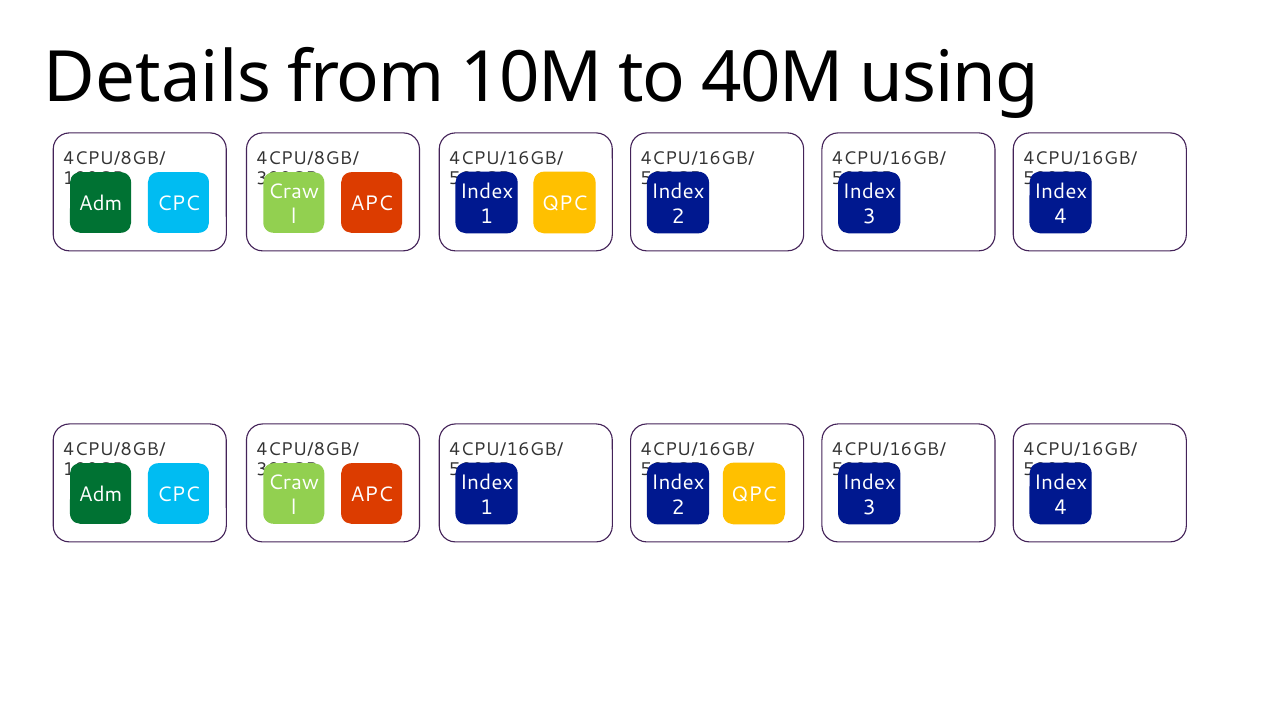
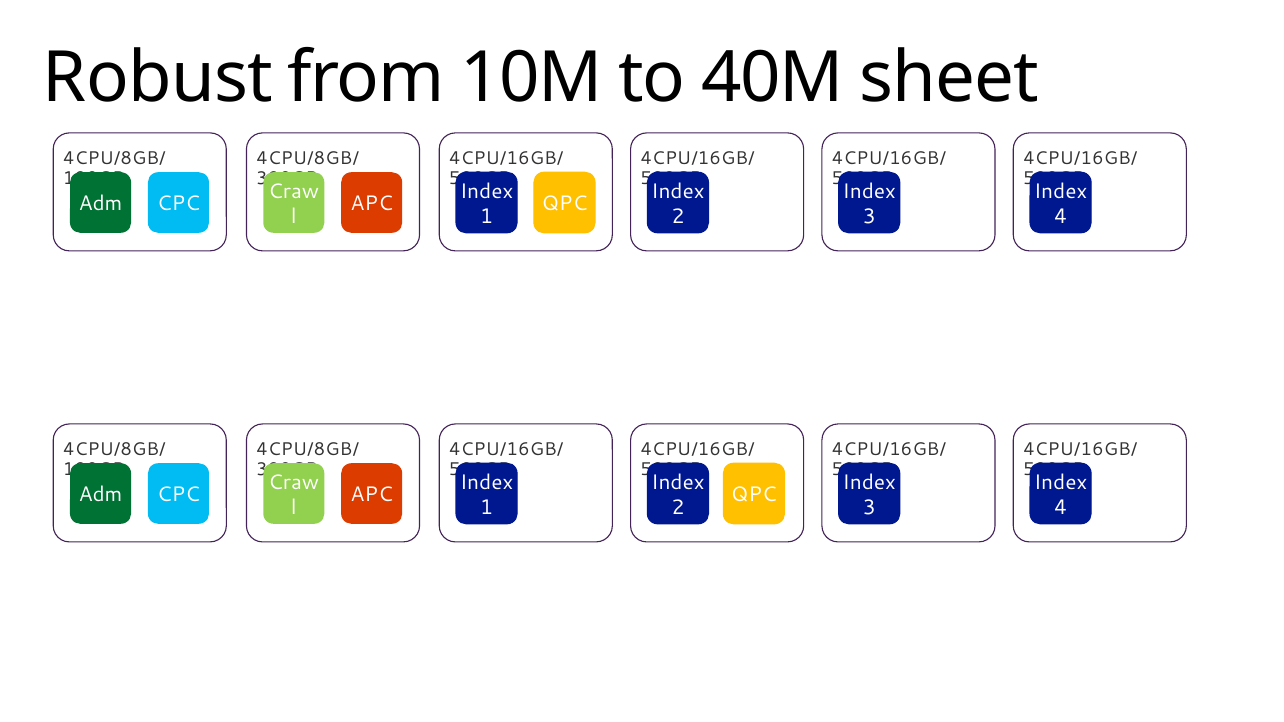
Details: Details -> Robust
using: using -> sheet
